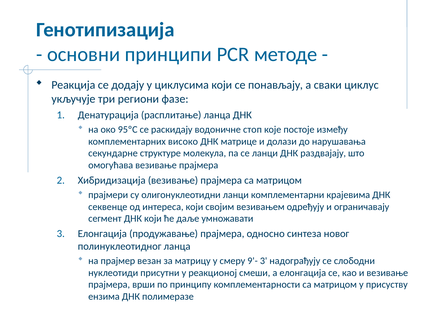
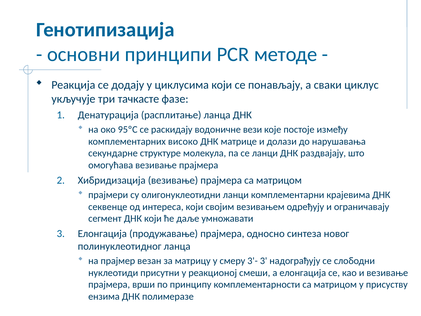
региони: региони -> тачкасте
стоп: стоп -> вези
9'-: 9'- -> 3'-
